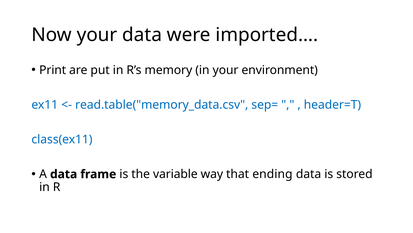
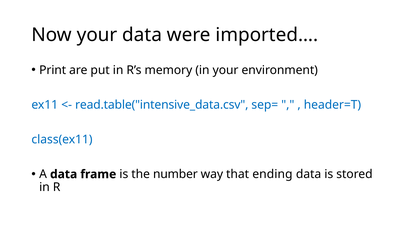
read.table("memory_data.csv: read.table("memory_data.csv -> read.table("intensive_data.csv
variable: variable -> number
